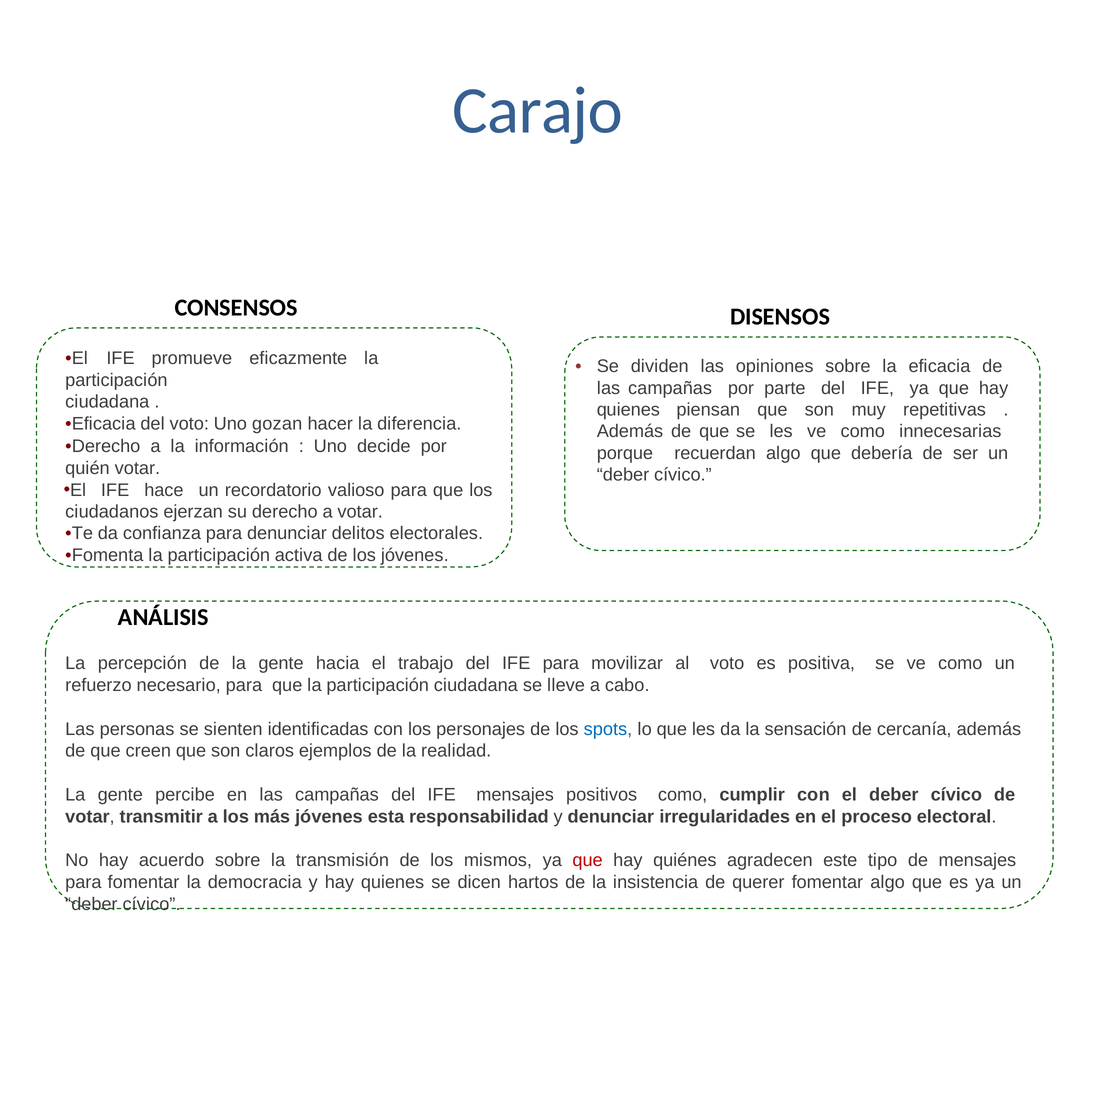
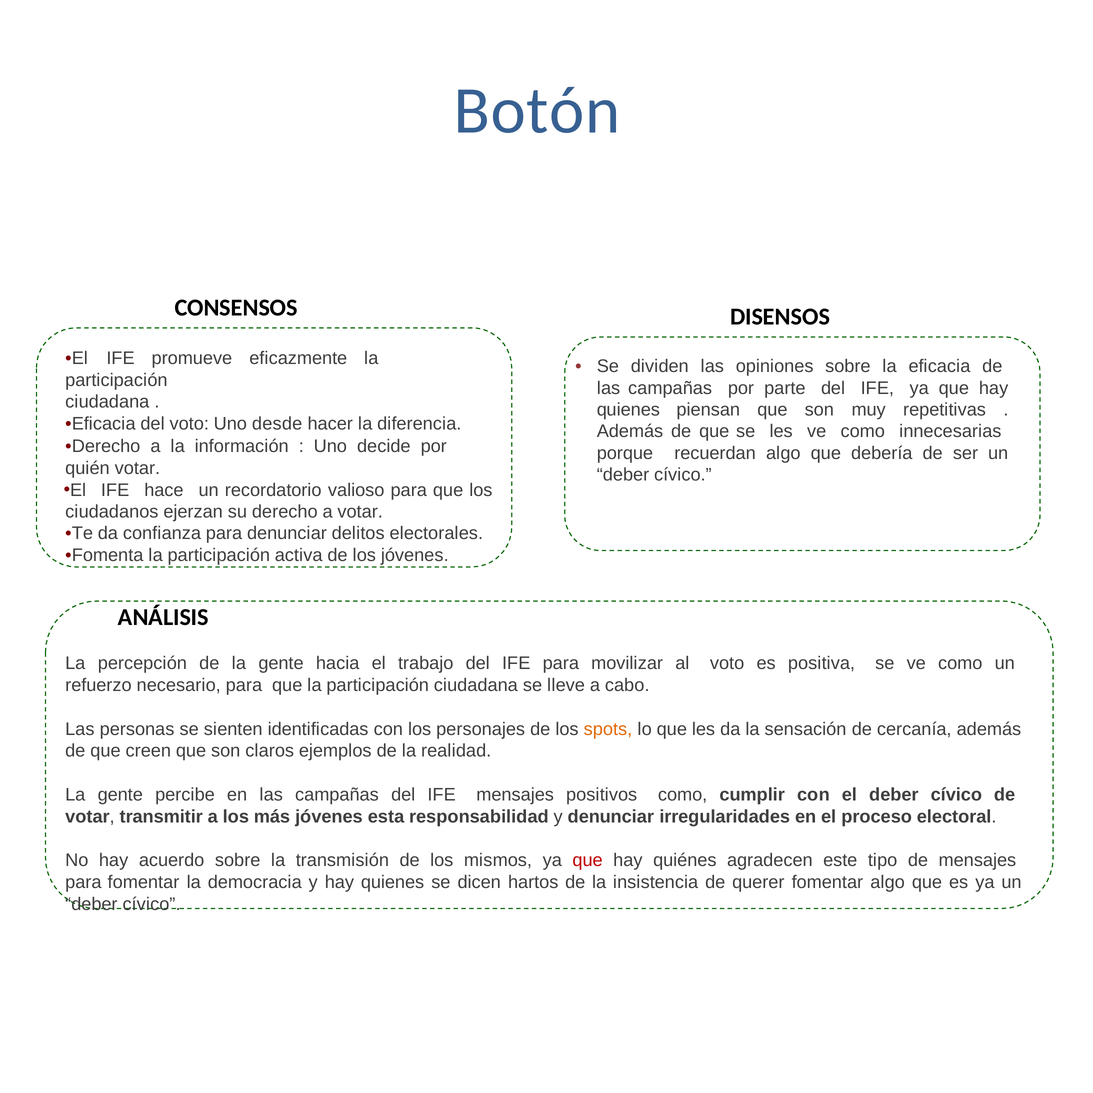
Carajo: Carajo -> Botón
gozan: gozan -> desde
spots colour: blue -> orange
